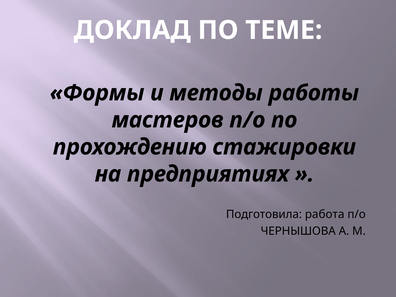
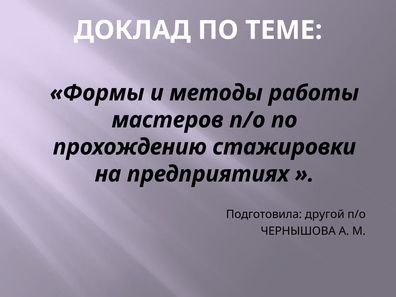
работа: работа -> другой
